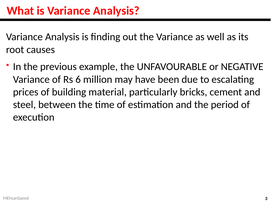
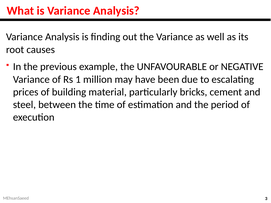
6: 6 -> 1
